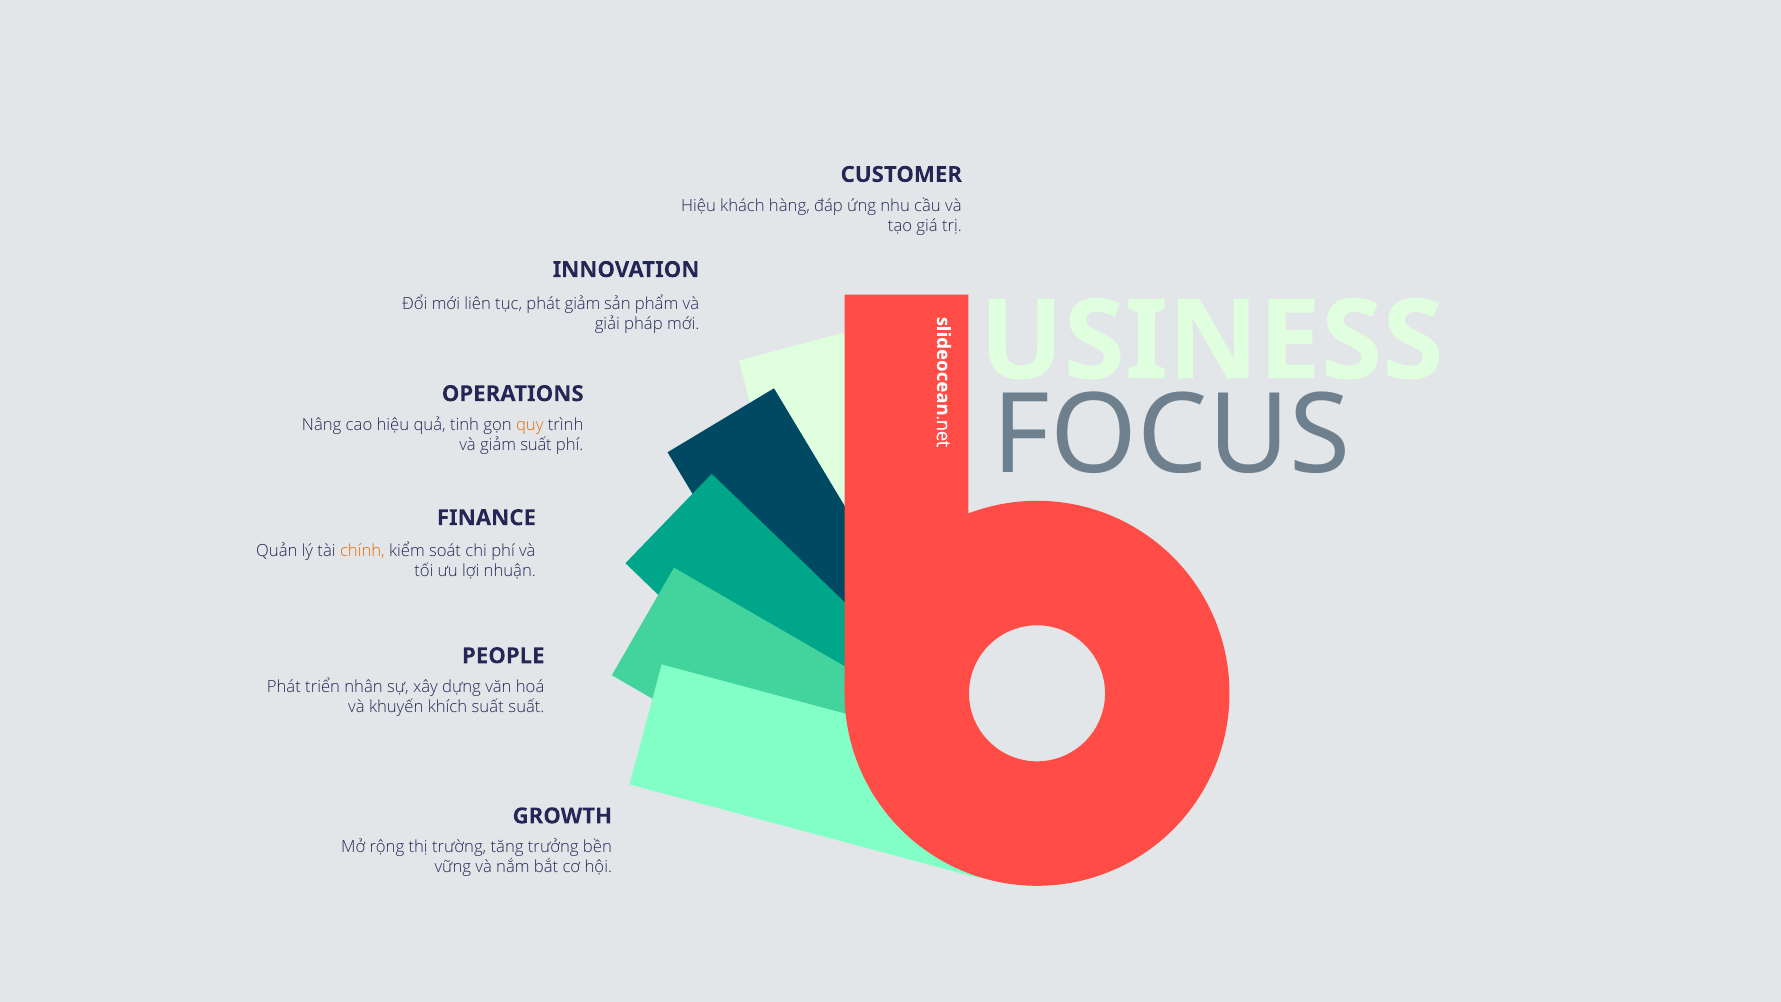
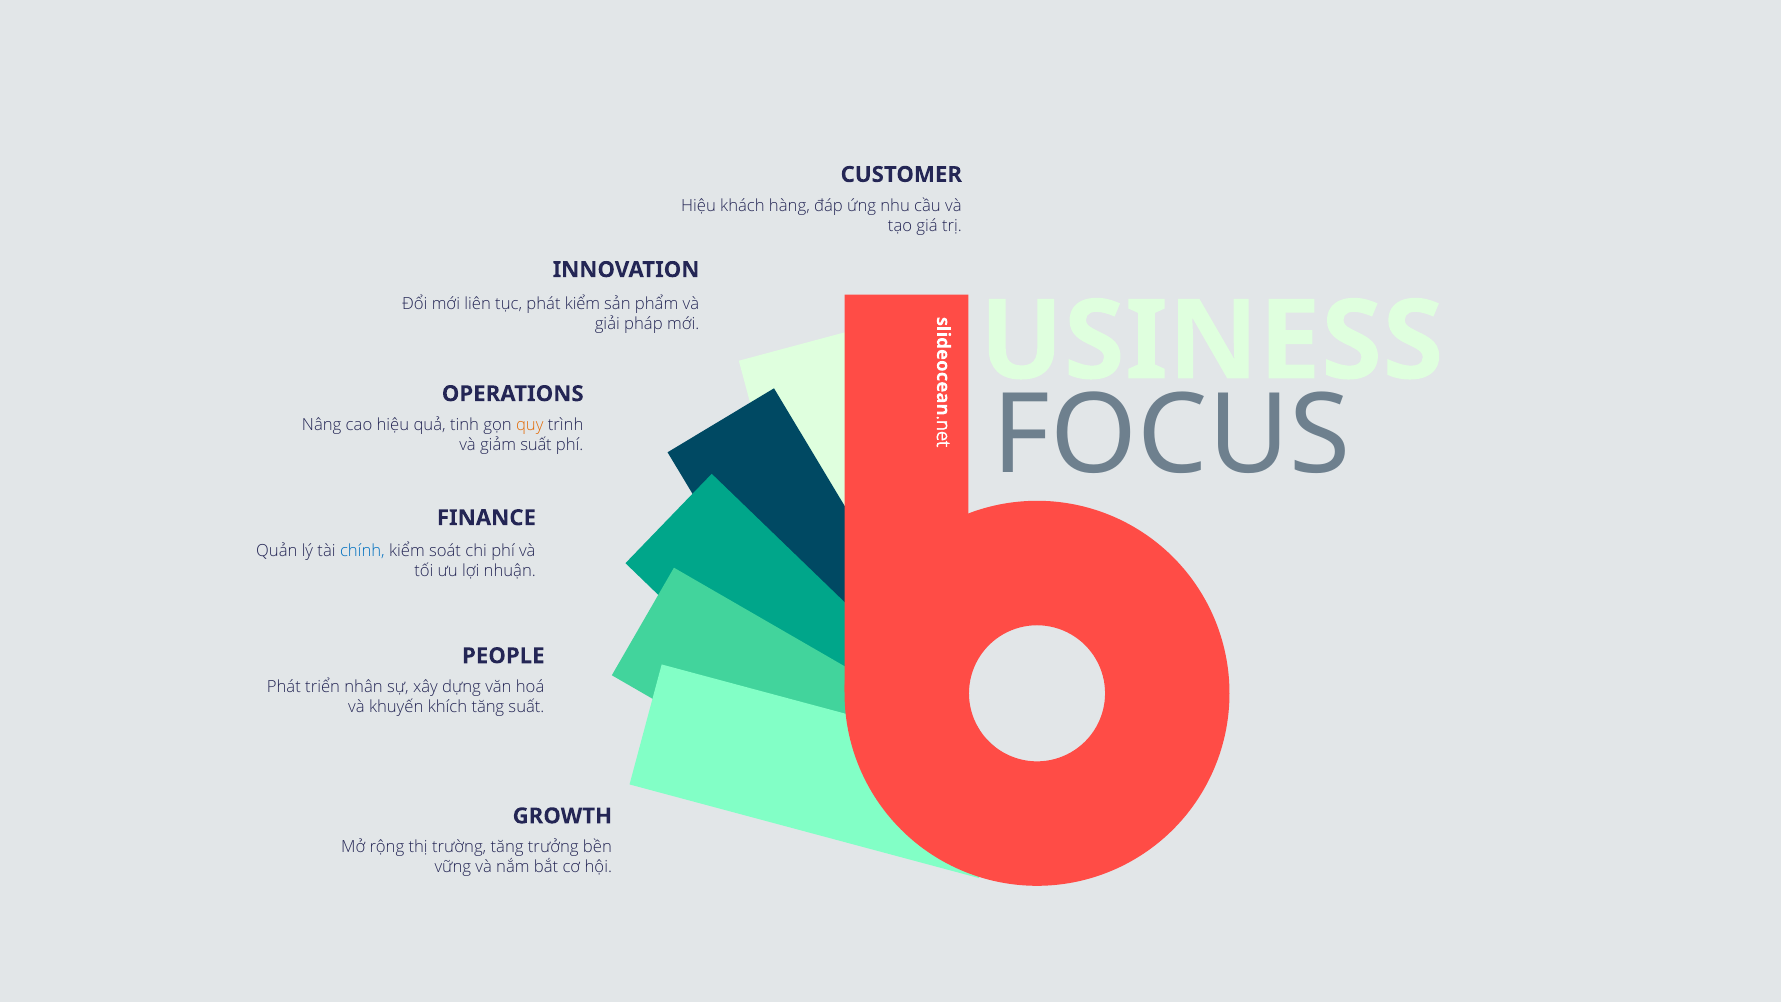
phát giảm: giảm -> kiểm
chính colour: orange -> blue
khích suất: suất -> tăng
